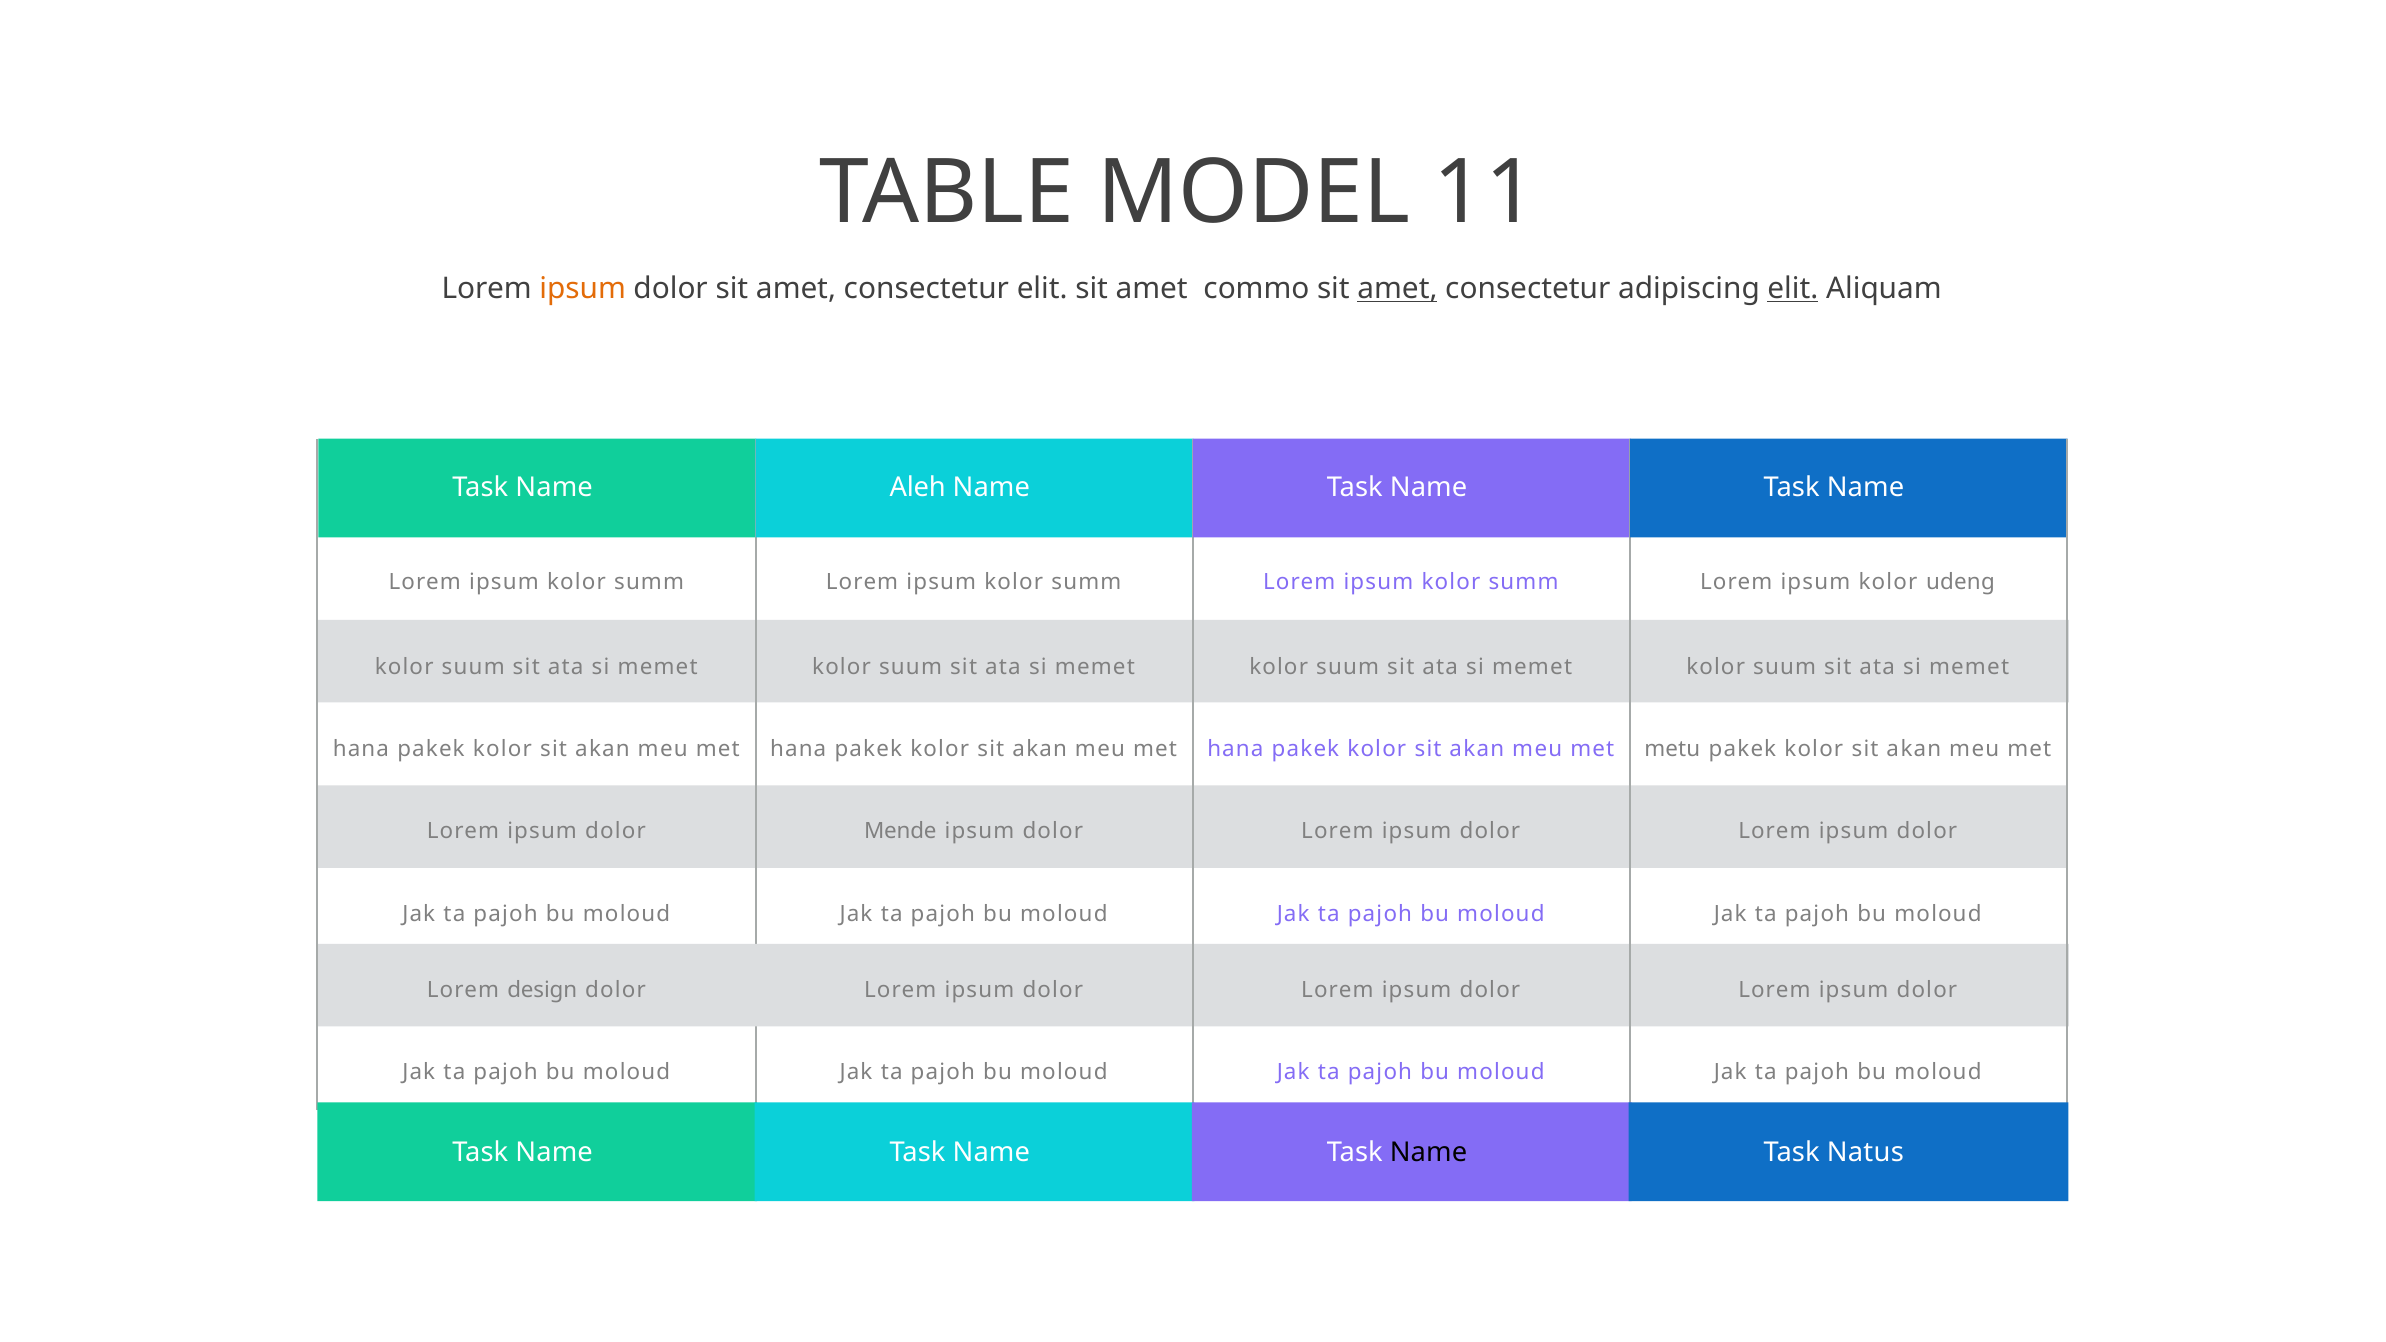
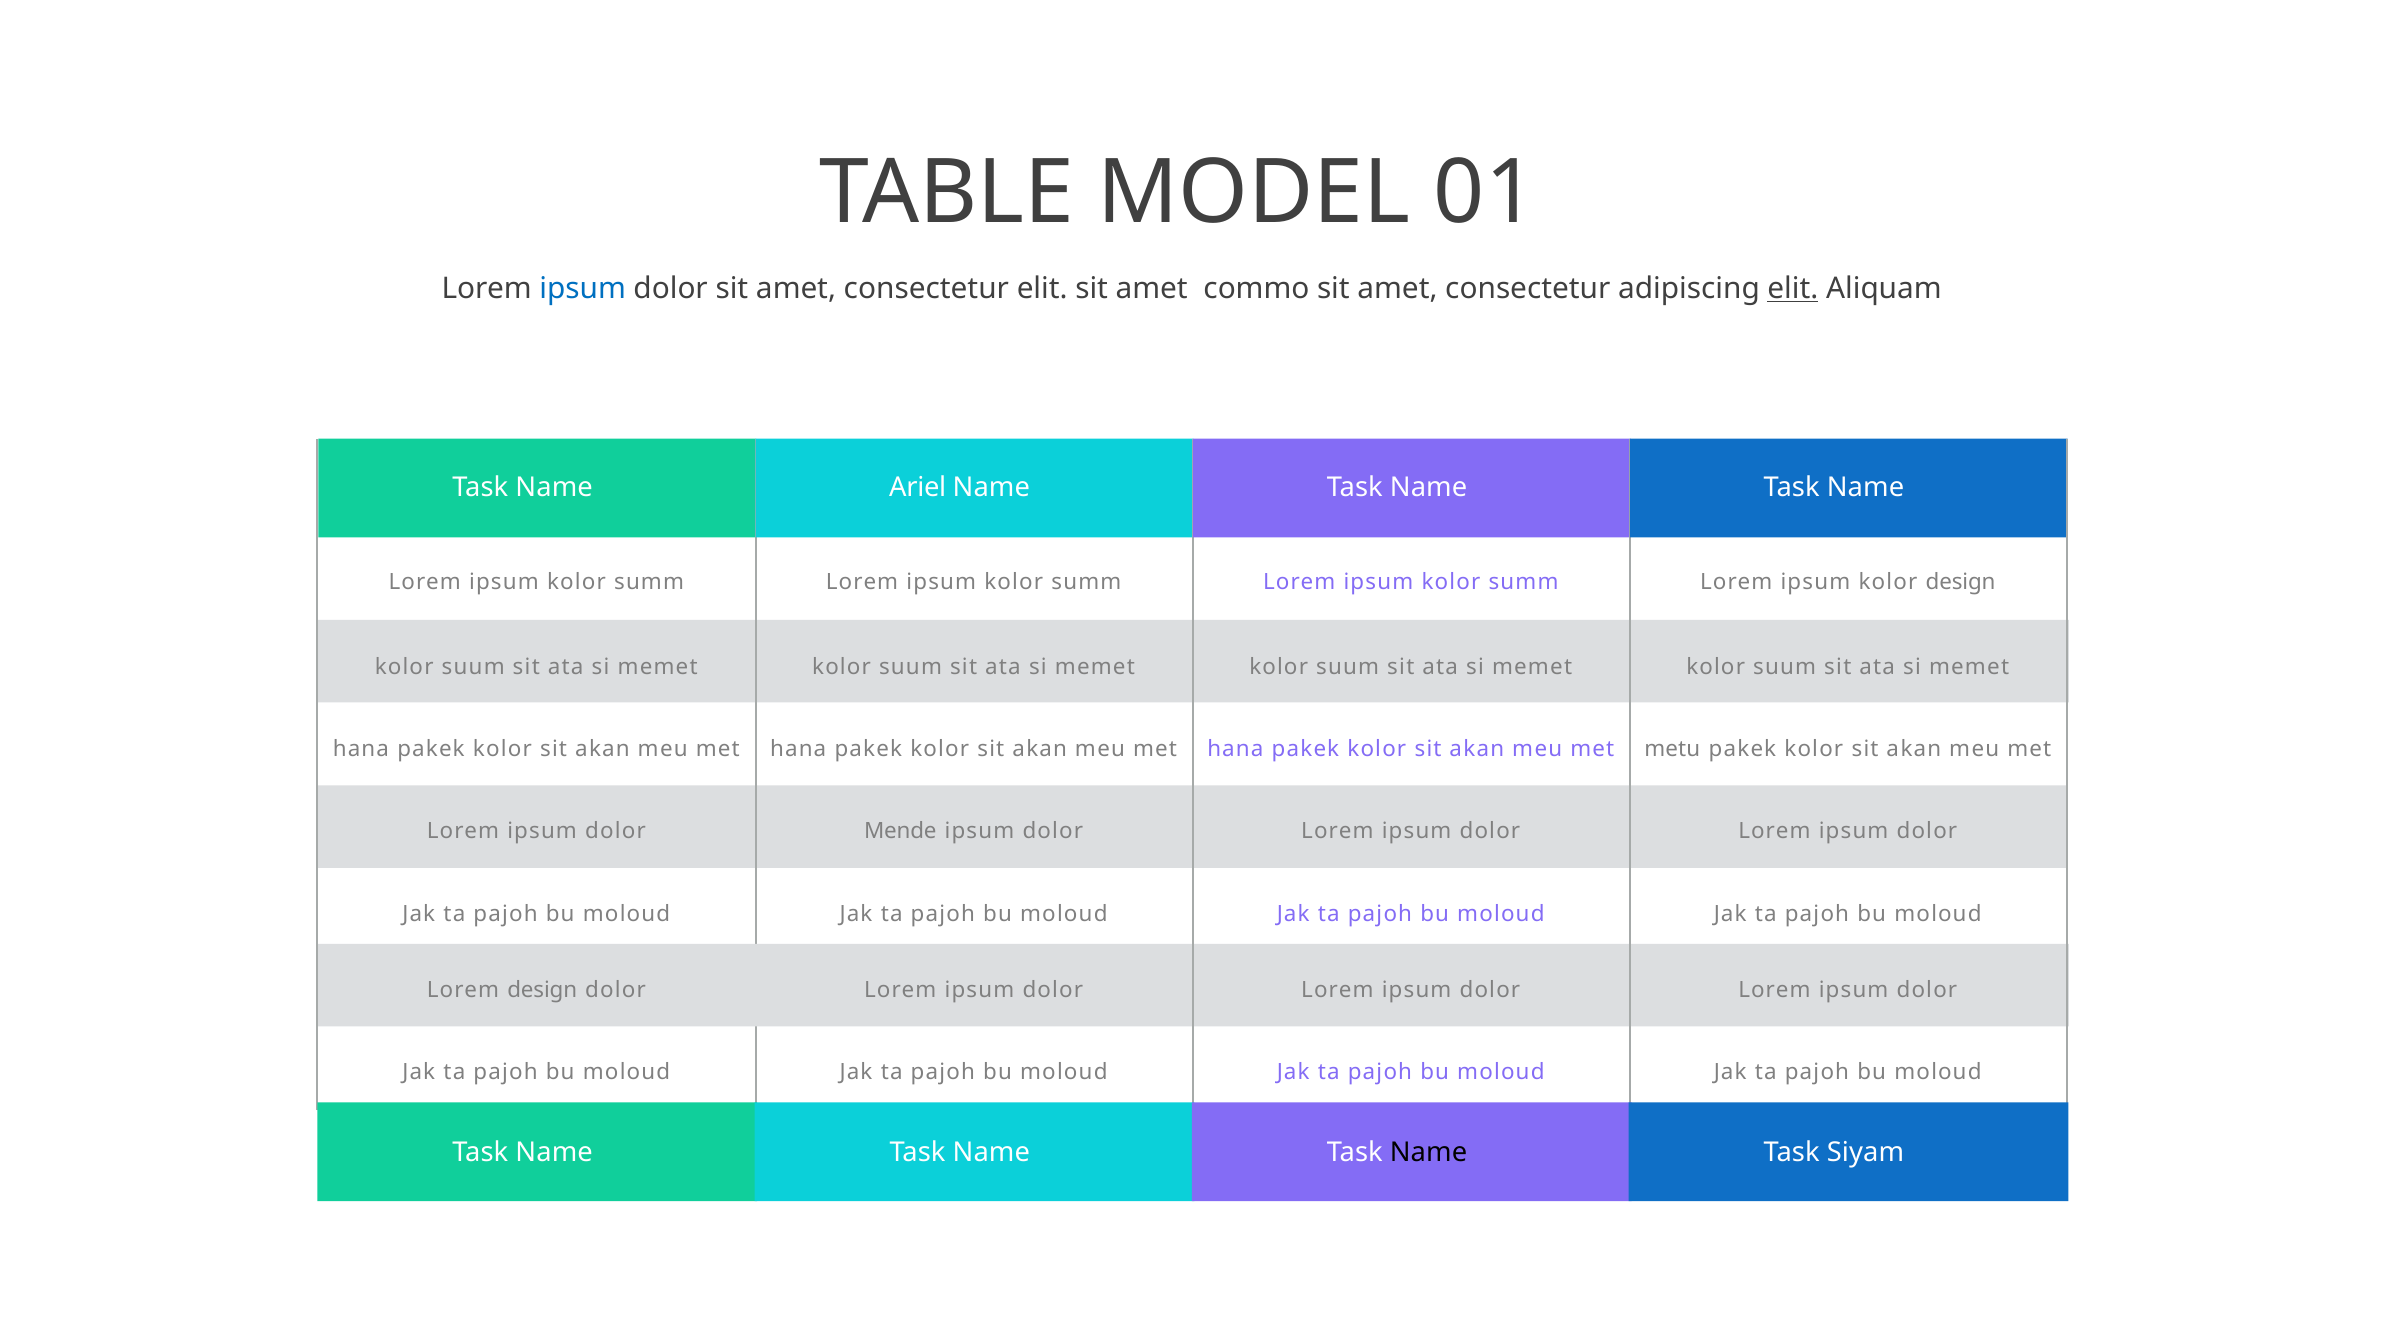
11: 11 -> 01
ipsum at (583, 289) colour: orange -> blue
amet at (1397, 289) underline: present -> none
Aleh: Aleh -> Ariel
kolor udeng: udeng -> design
Natus: Natus -> Siyam
